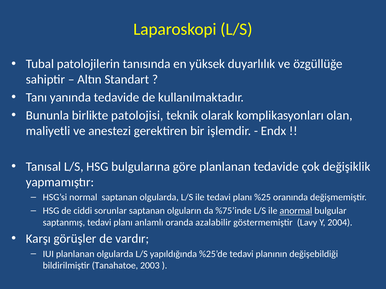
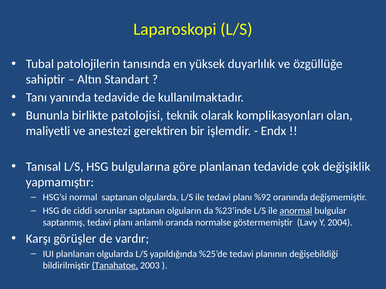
%25: %25 -> %92
%75’inde: %75’inde -> %23’inde
azalabilir: azalabilir -> normalse
Tanahatoe underline: none -> present
